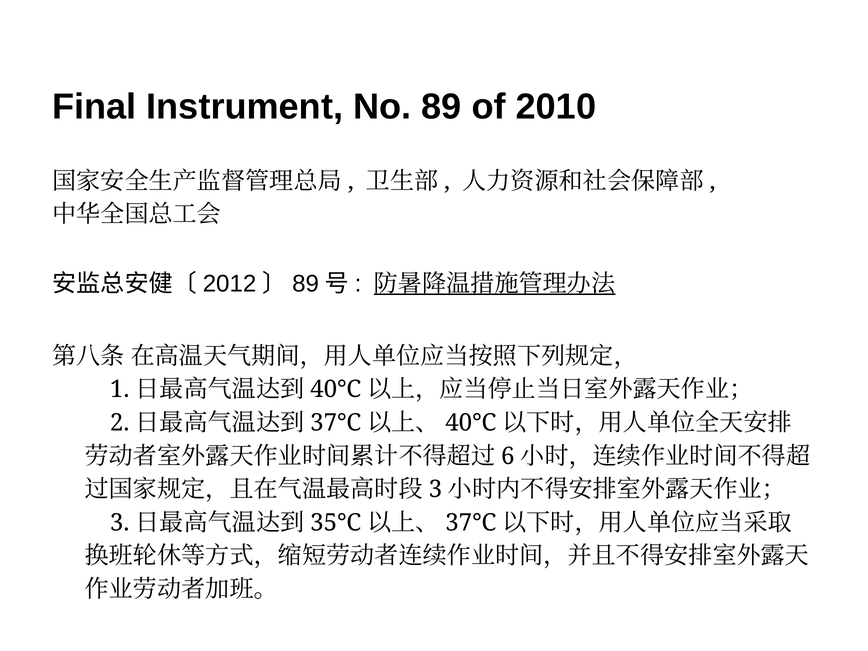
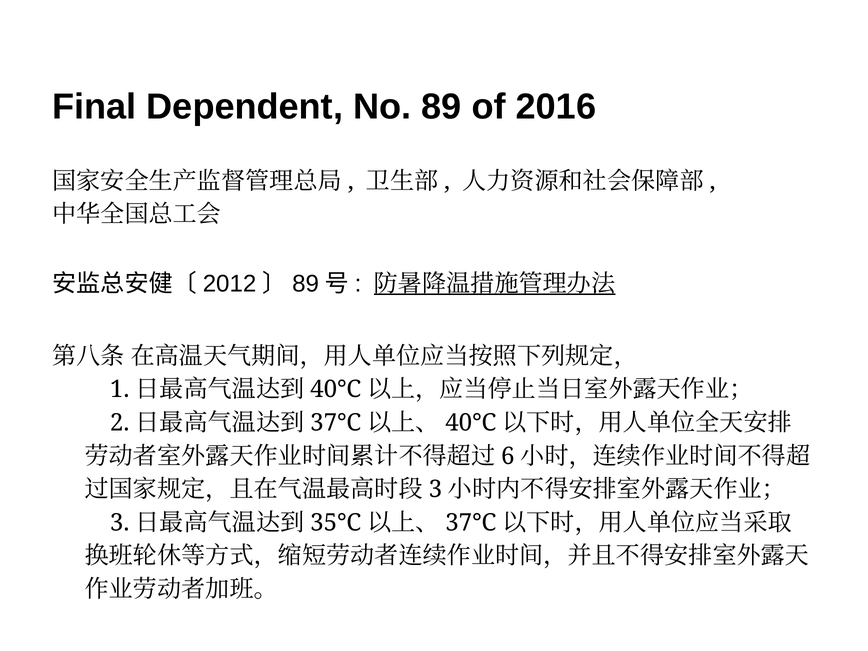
Instrument: Instrument -> Dependent
2010: 2010 -> 2016
